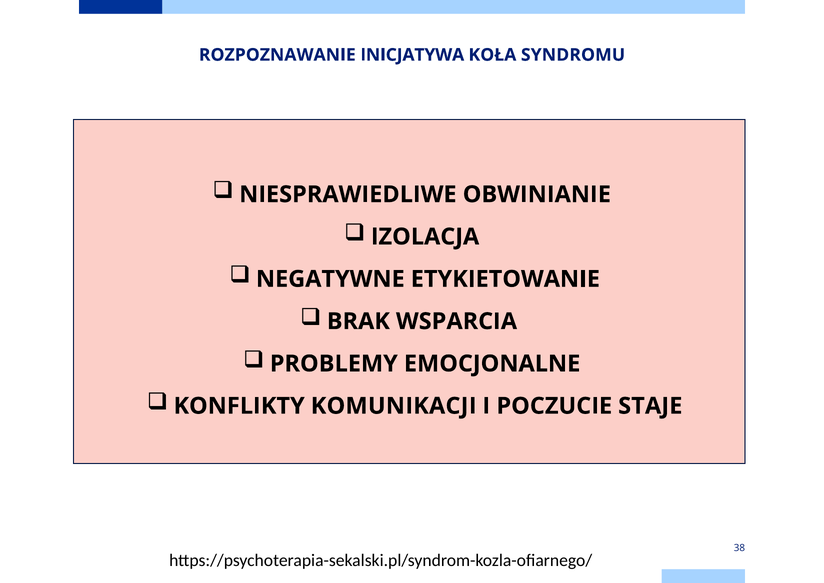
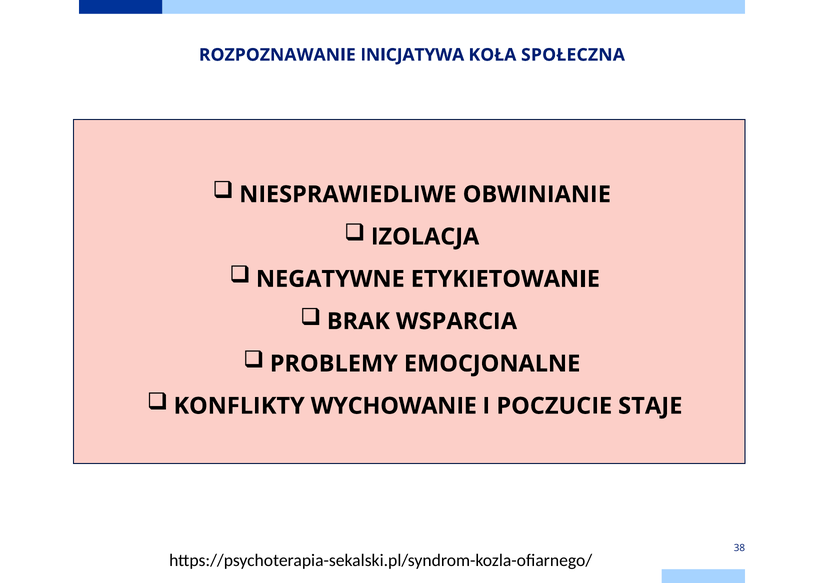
SYNDROMU: SYNDROMU -> SPOŁECZNA
KOMUNIKACJI: KOMUNIKACJI -> WYCHOWANIE
